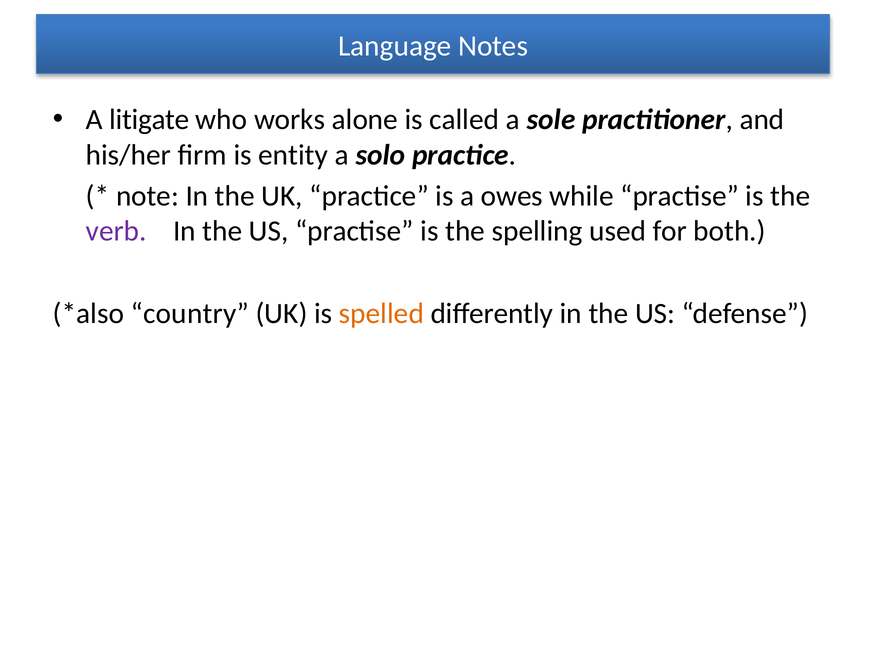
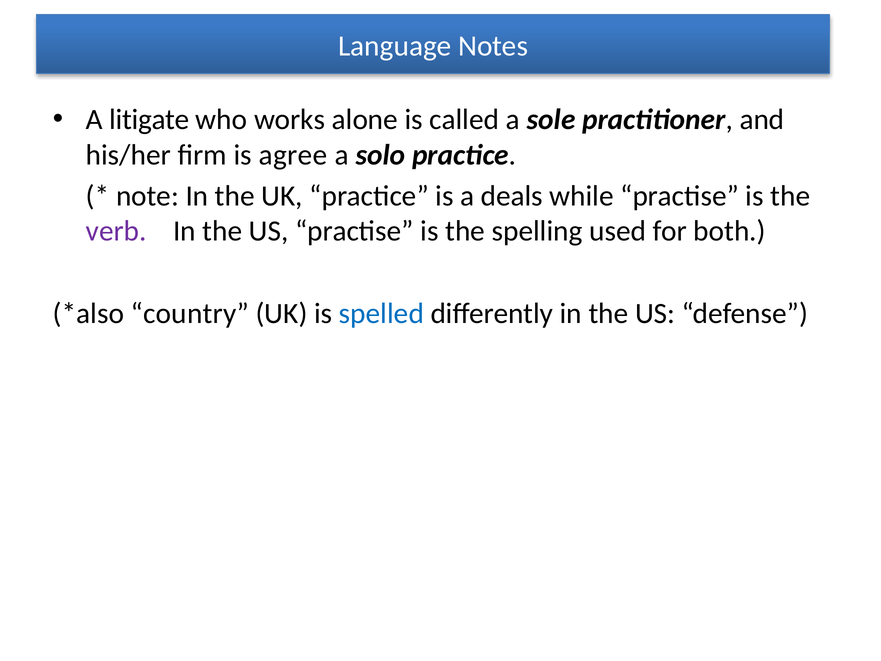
entity: entity -> agree
owes: owes -> deals
spelled colour: orange -> blue
